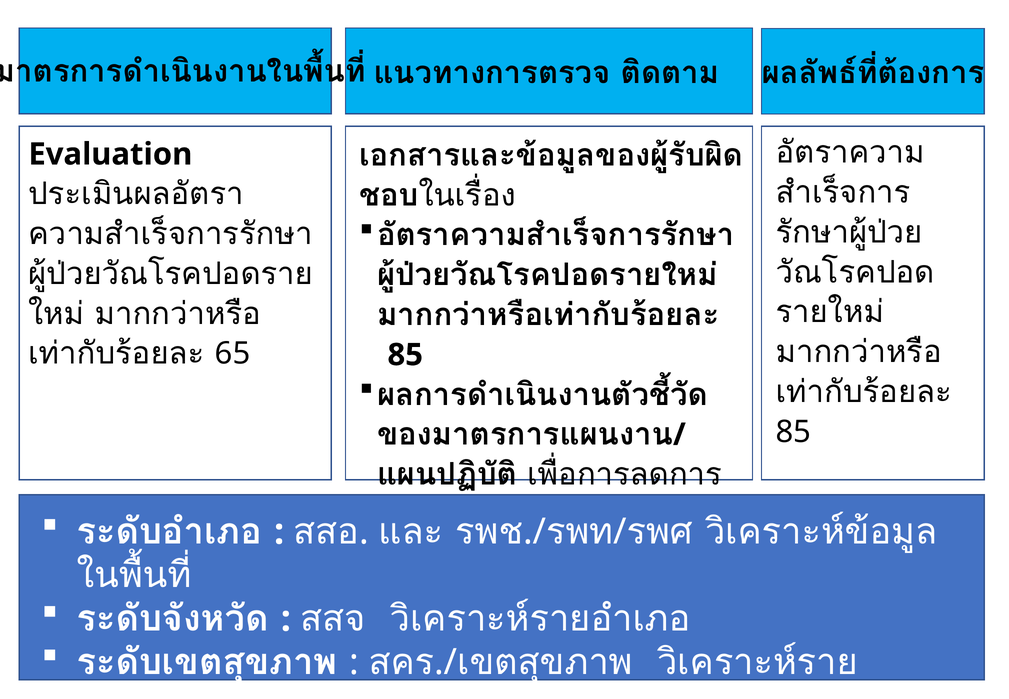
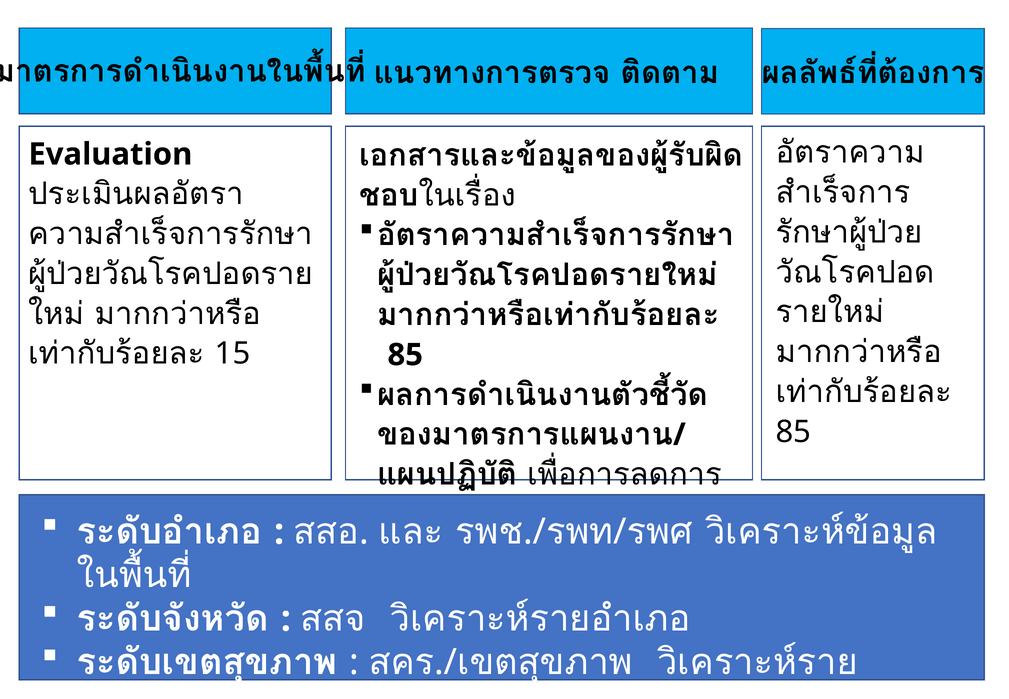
65: 65 -> 15
